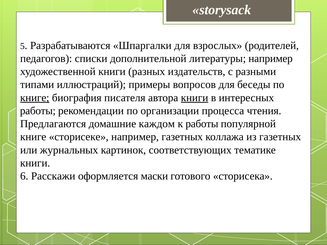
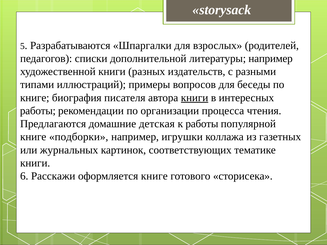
книге at (35, 98) underline: present -> none
каждом: каждом -> детская
сторисеке: сторисеке -> подборки
например газетных: газетных -> игрушки
оформляется маски: маски -> книге
